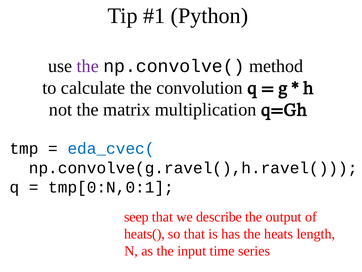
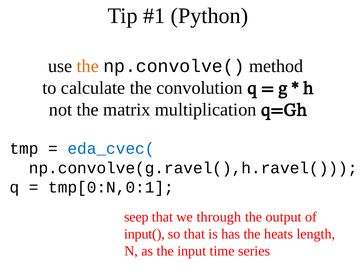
the at (88, 66) colour: purple -> orange
describe: describe -> through
heats(: heats( -> input(
